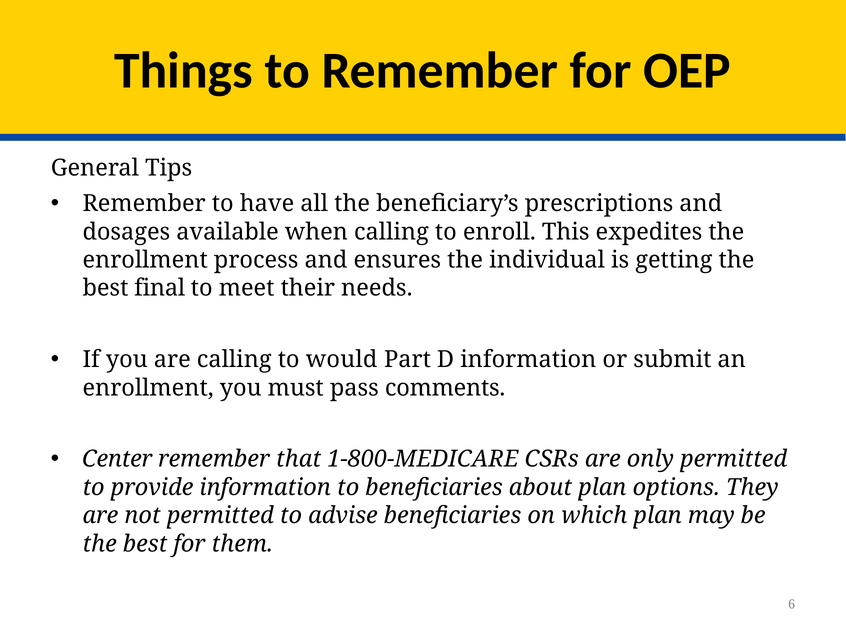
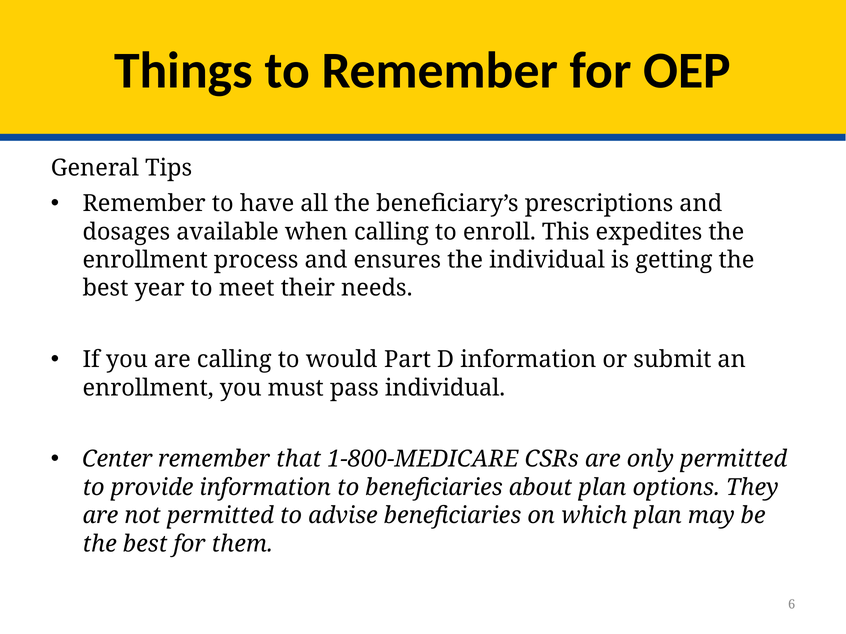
final: final -> year
pass comments: comments -> individual
